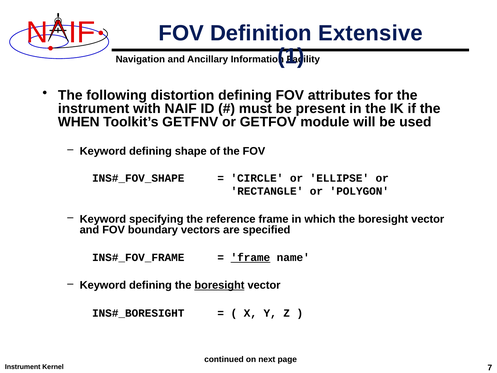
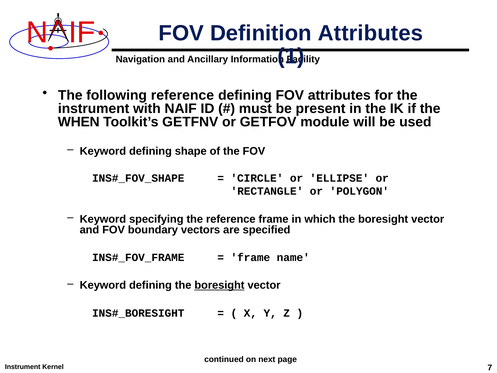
Definition Extensive: Extensive -> Attributes
following distortion: distortion -> reference
frame at (250, 257) underline: present -> none
